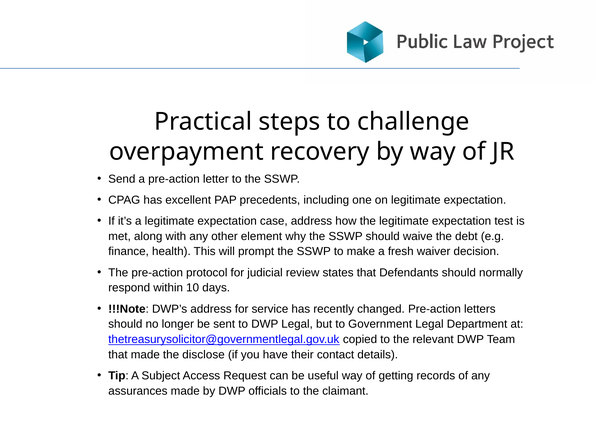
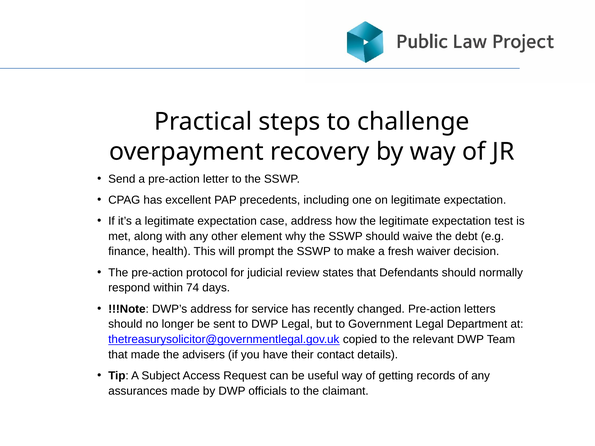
10: 10 -> 74
disclose: disclose -> advisers
